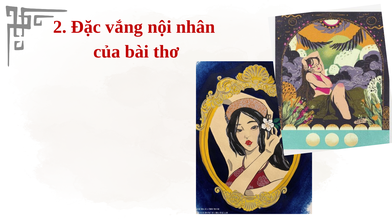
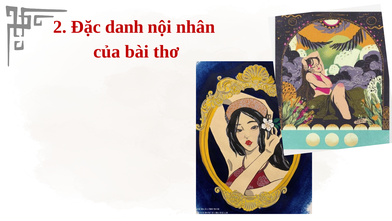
vắng: vắng -> danh
